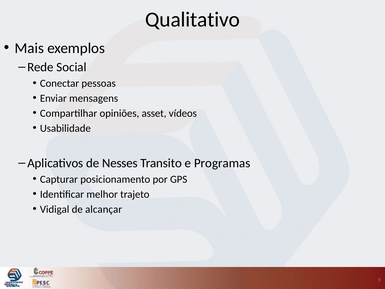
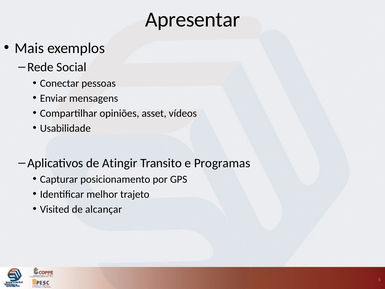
Qualitativo: Qualitativo -> Apresentar
Nesses: Nesses -> Atingir
Vidigal: Vidigal -> Visited
